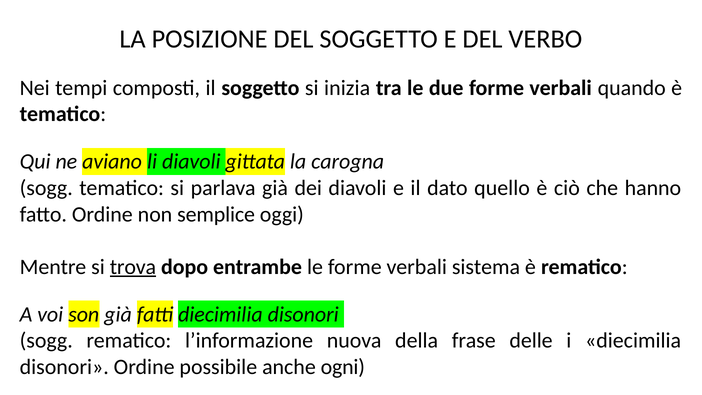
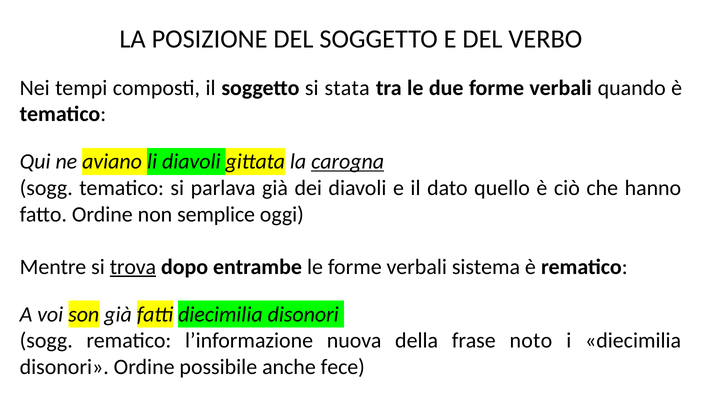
inizia: inizia -> stata
carogna underline: none -> present
delle: delle -> noto
ogni: ogni -> fece
